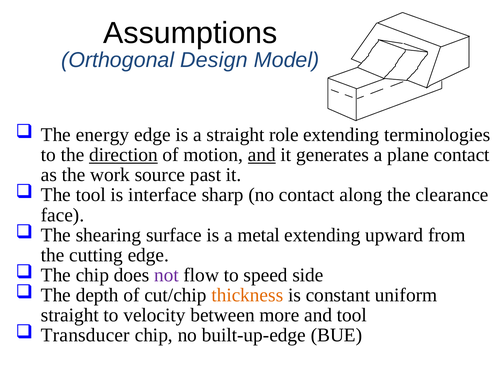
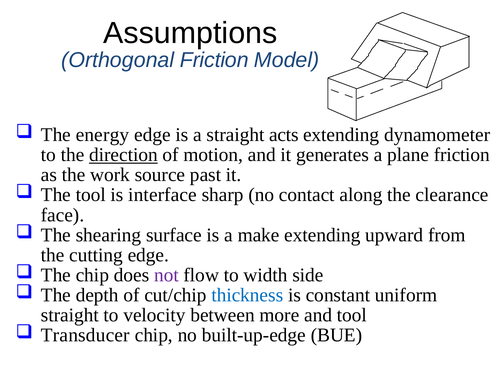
Orthogonal Design: Design -> Friction
role: role -> acts
terminologies: terminologies -> dynamometer
and at (262, 155) underline: present -> none
plane contact: contact -> friction
metal: metal -> make
speed: speed -> width
thickness colour: orange -> blue
